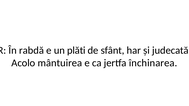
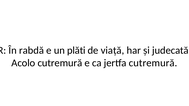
sfânt: sfânt -> viață
Acolo mântuirea: mântuirea -> cutremură
jertfa închinarea: închinarea -> cutremură
